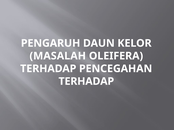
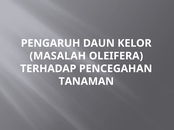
TERHADAP at (86, 82): TERHADAP -> TANAMAN
